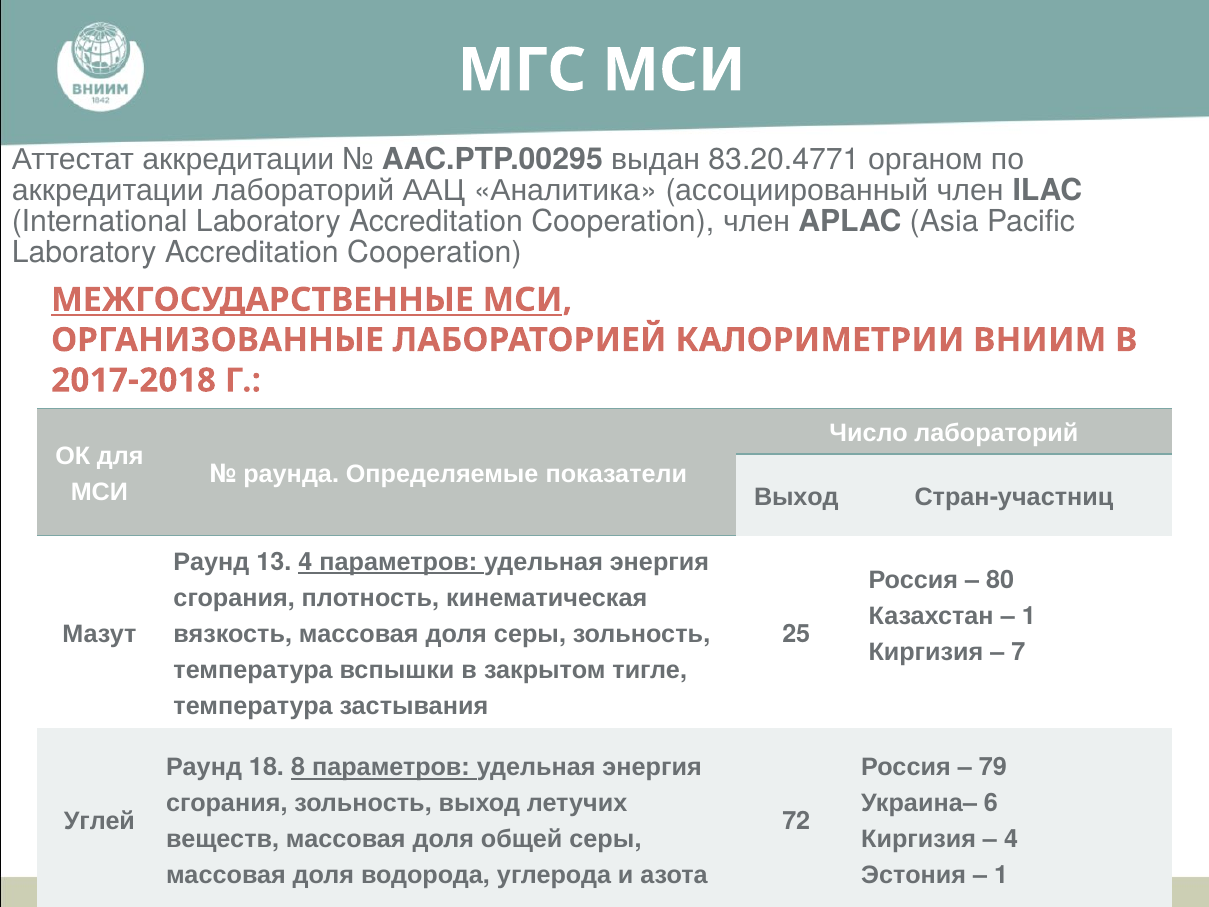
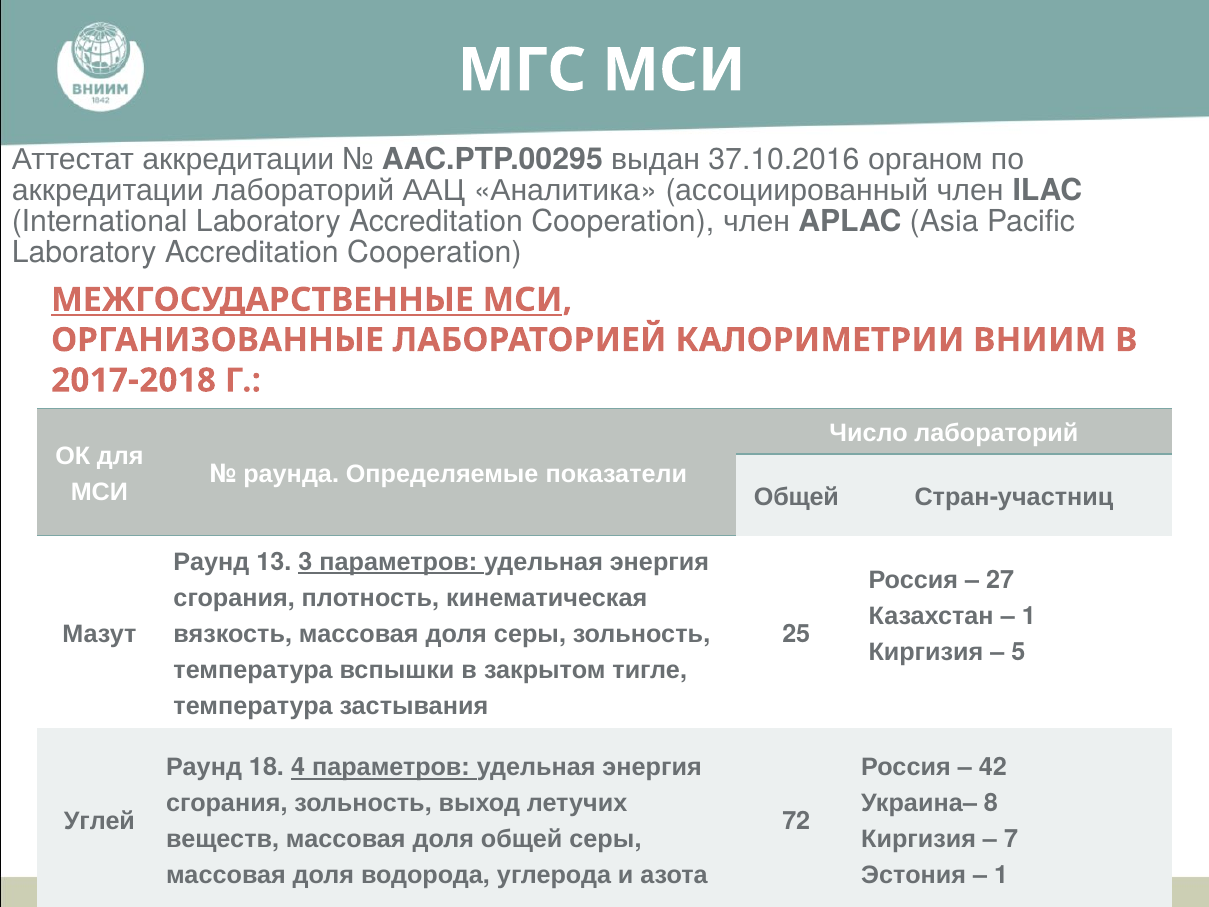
83.20.4771: 83.20.4771 -> 37.10.2016
Выход at (796, 497): Выход -> Общей
Раунд 4: 4 -> 3
80: 80 -> 27
7: 7 -> 5
8: 8 -> 4
79: 79 -> 42
6: 6 -> 8
4 at (1011, 839): 4 -> 7
